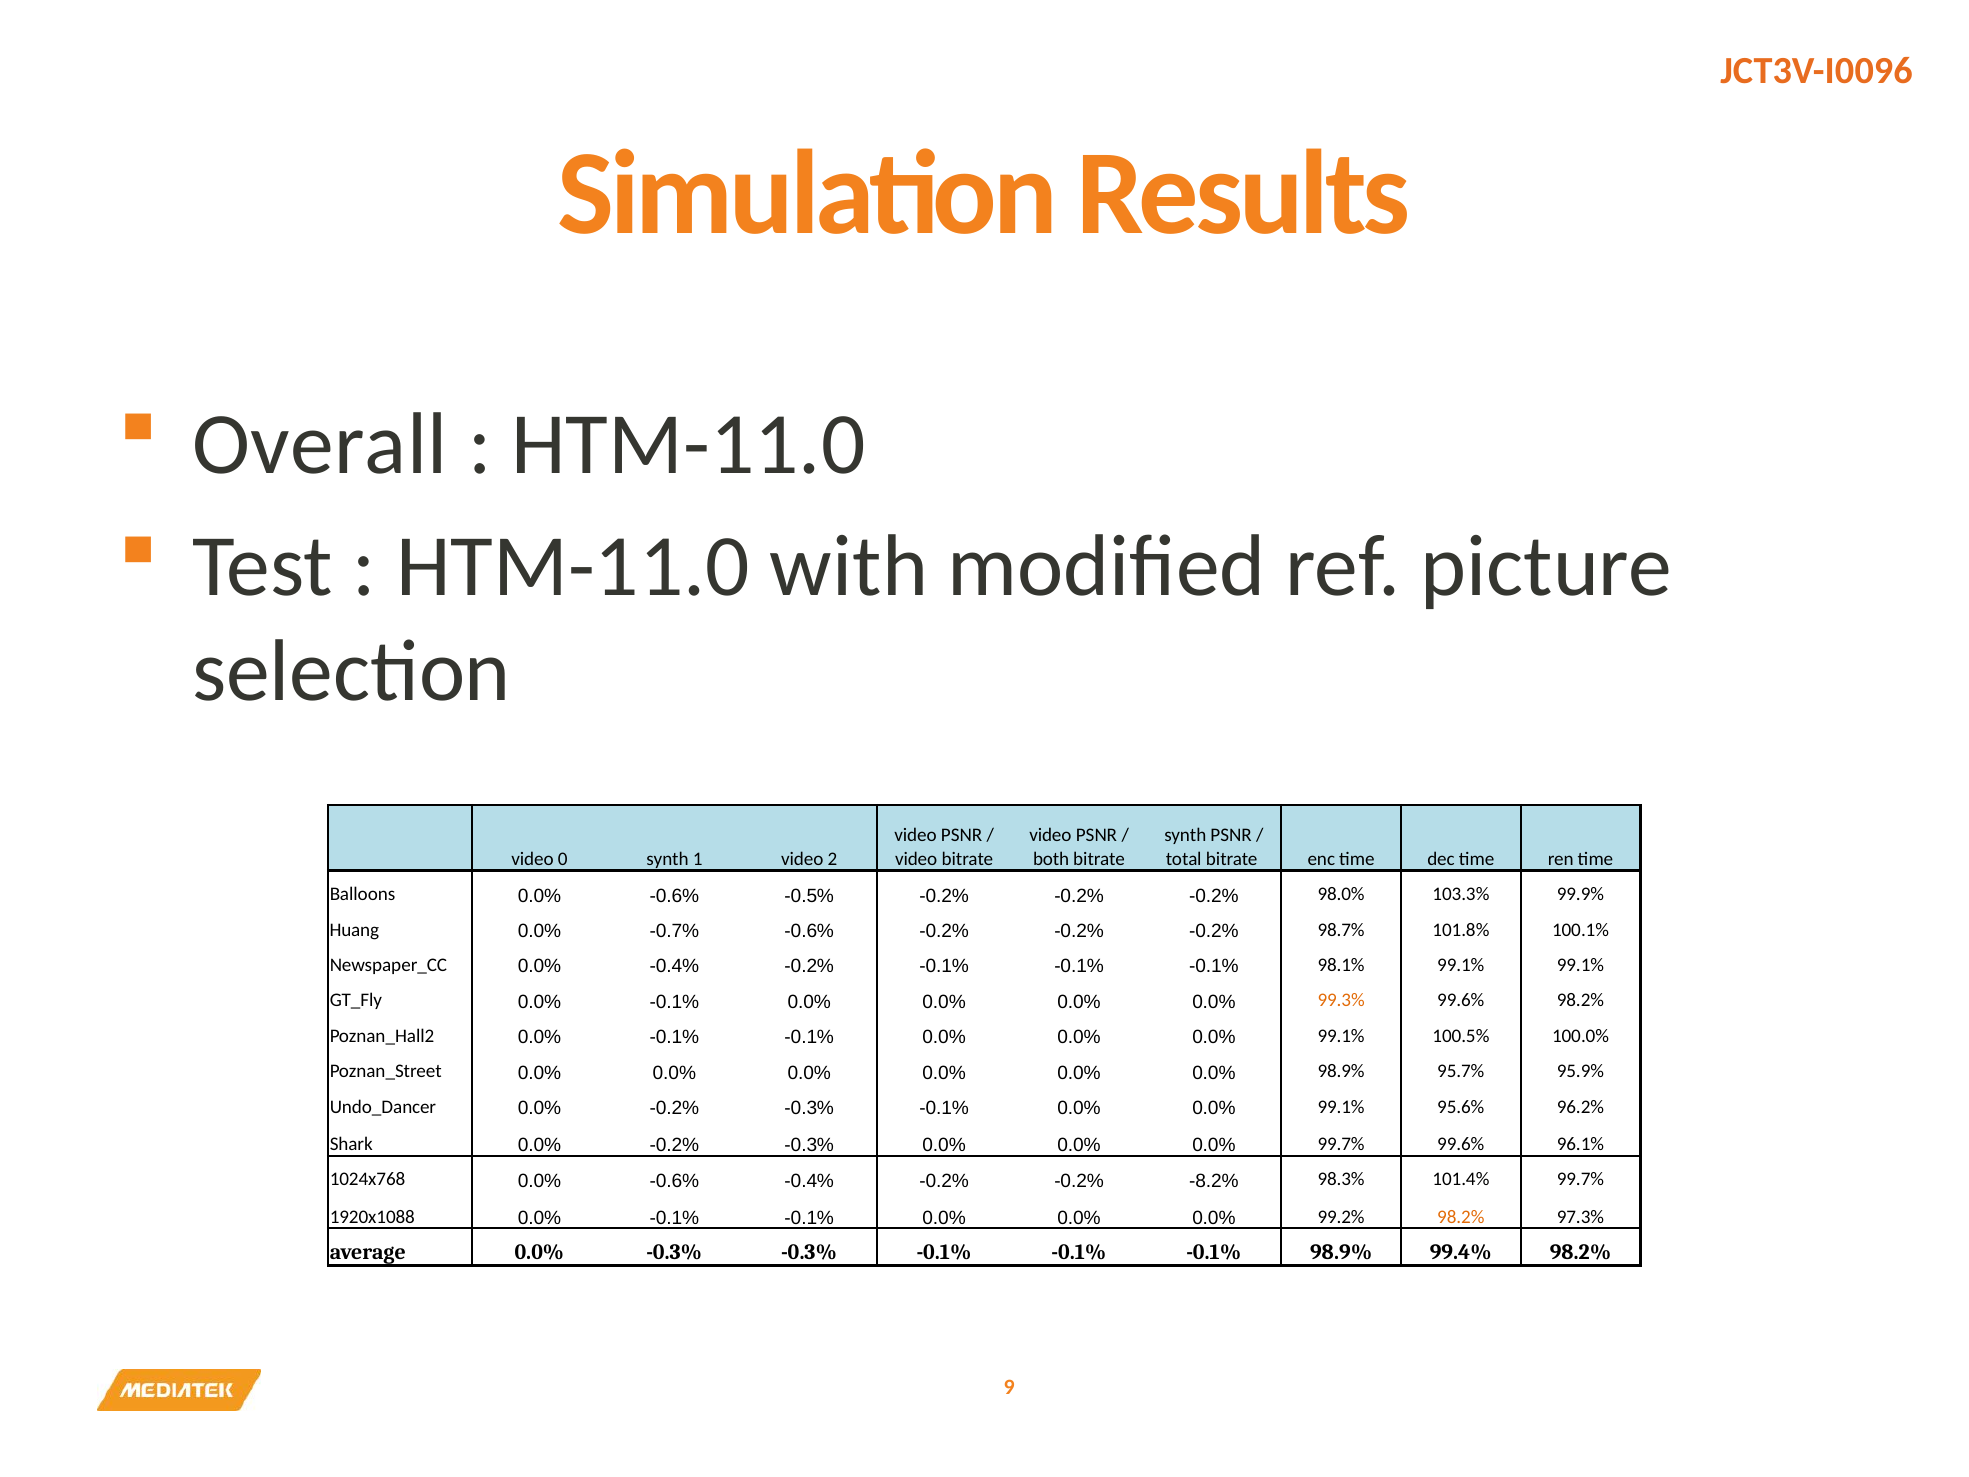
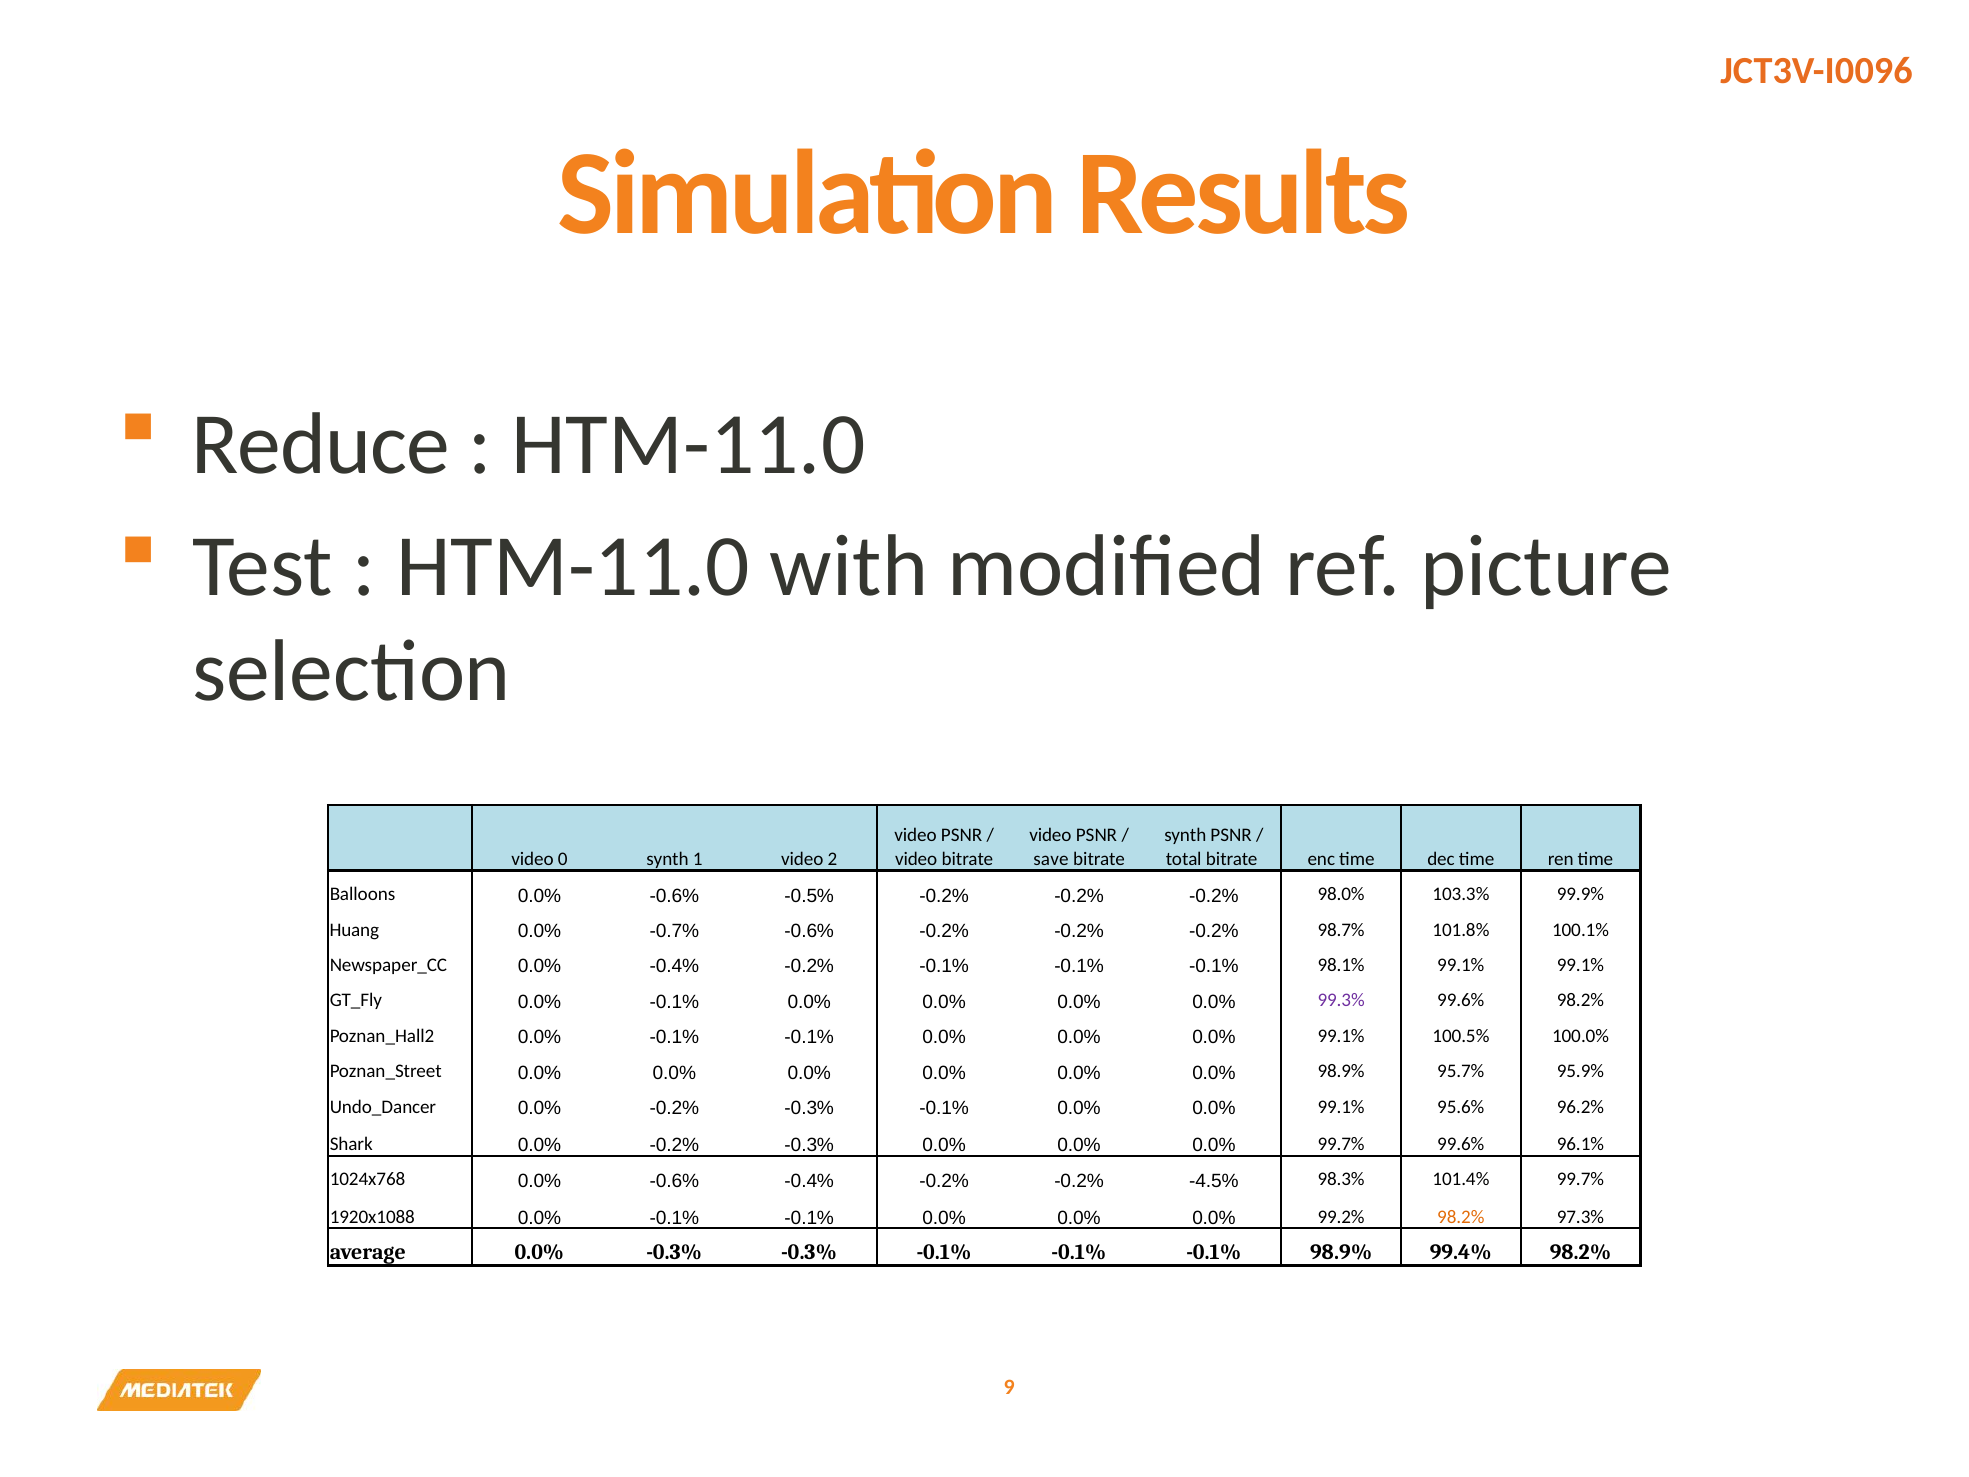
Overall: Overall -> Reduce
both: both -> save
99.3% colour: orange -> purple
-8.2%: -8.2% -> -4.5%
